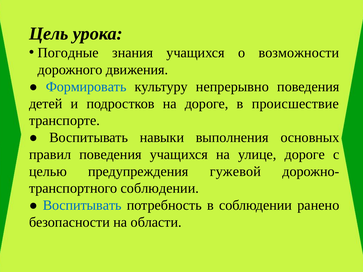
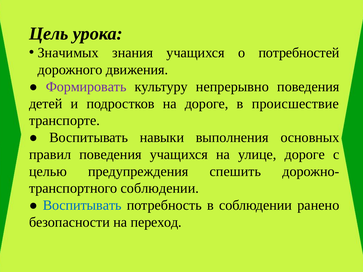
Погодные: Погодные -> Значимых
возможности: возможности -> потребностей
Формировать colour: blue -> purple
гужевой: гужевой -> спешить
области: области -> переход
